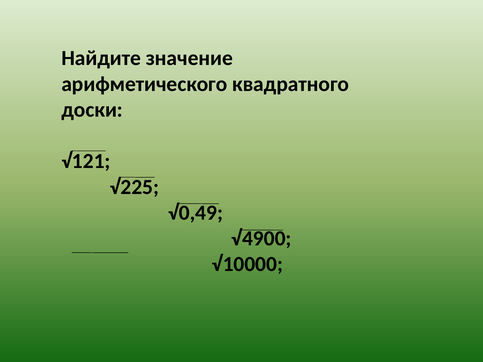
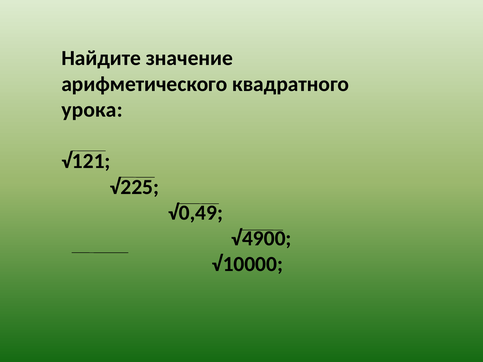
доски: доски -> урока
